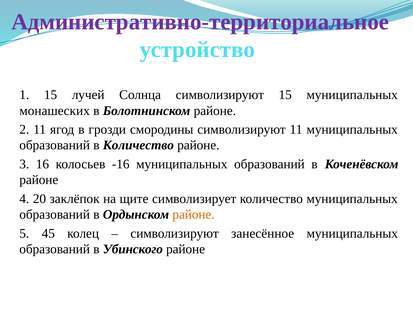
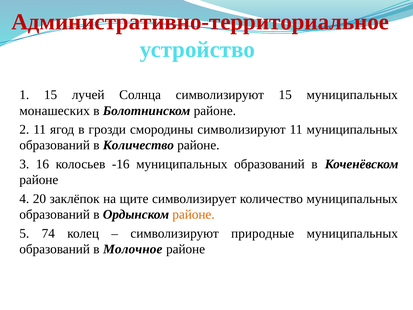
Административно-территориальное colour: purple -> red
45: 45 -> 74
занесённое: занесённое -> природные
Убинского: Убинского -> Молочное
